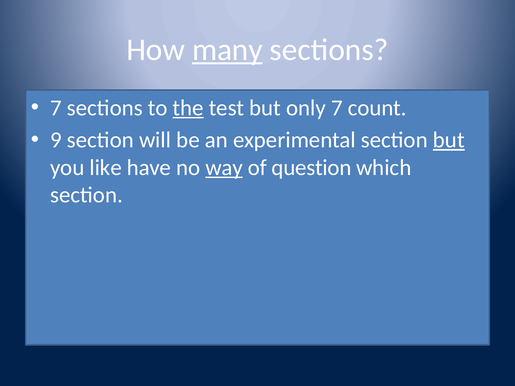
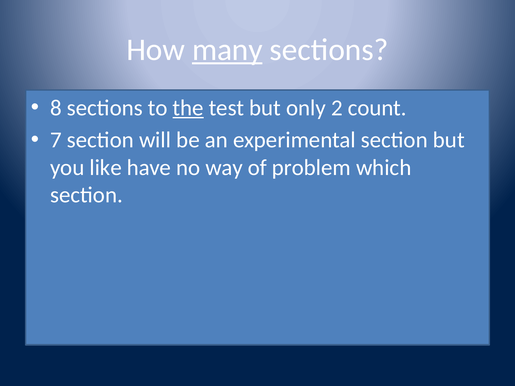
7 at (56, 108): 7 -> 8
only 7: 7 -> 2
9: 9 -> 7
but at (449, 140) underline: present -> none
way underline: present -> none
question: question -> problem
